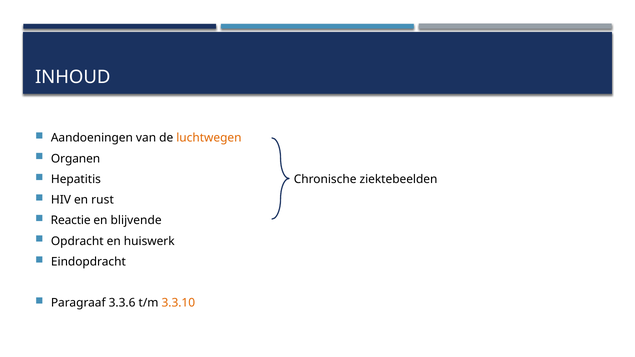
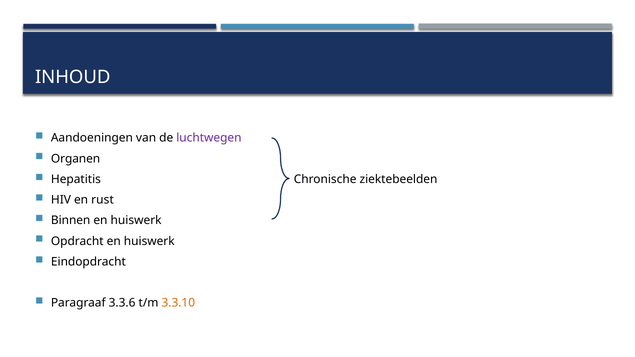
luchtwegen colour: orange -> purple
Reactie: Reactie -> Binnen
blijvende at (136, 221): blijvende -> huiswerk
